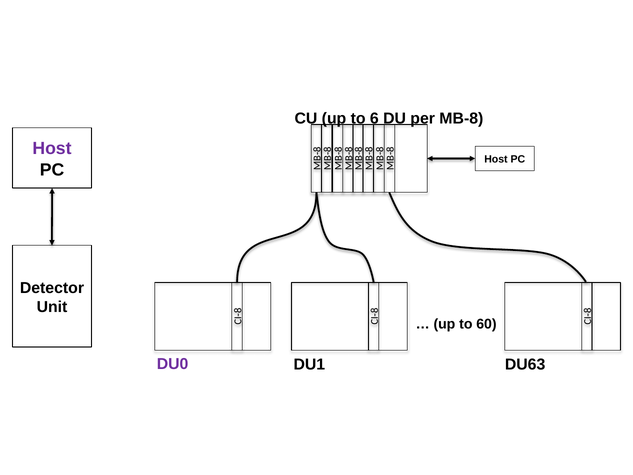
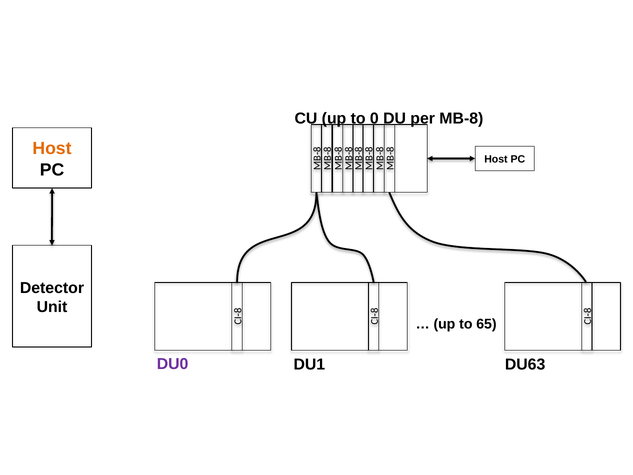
6: 6 -> 0
Host at (52, 149) colour: purple -> orange
60: 60 -> 65
